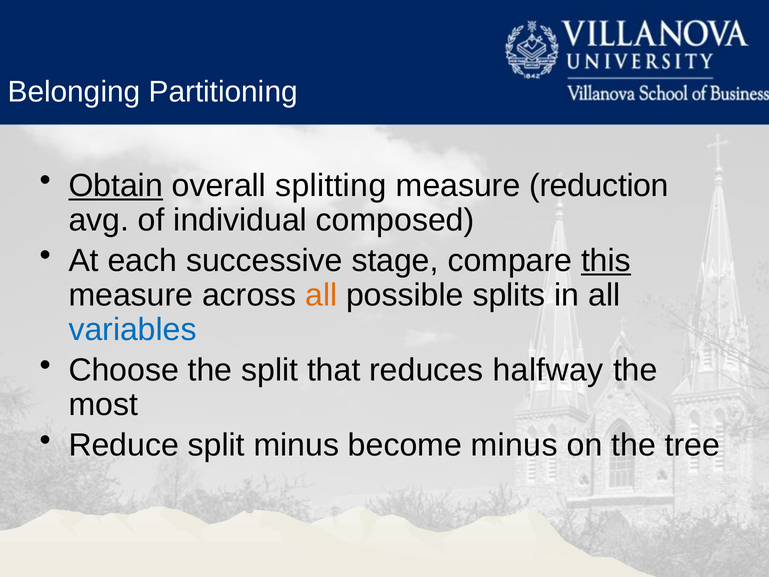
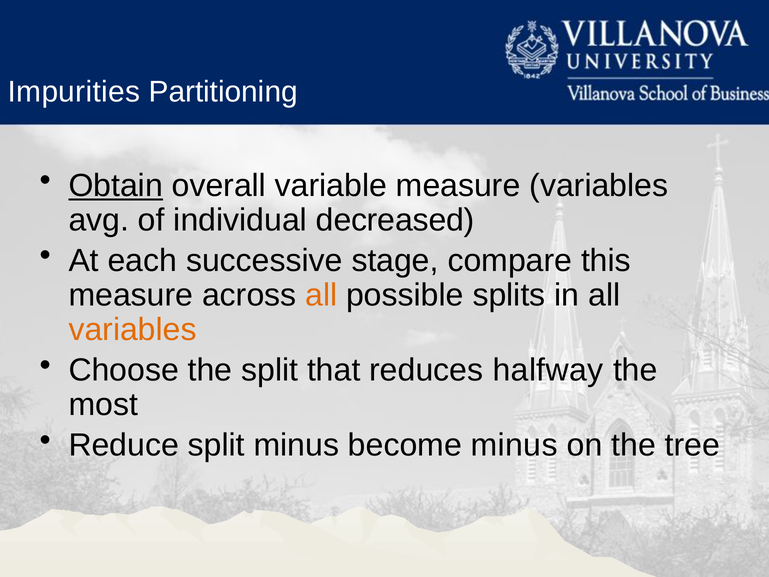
Belonging: Belonging -> Impurities
splitting: splitting -> variable
measure reduction: reduction -> variables
composed: composed -> decreased
this underline: present -> none
variables at (133, 330) colour: blue -> orange
